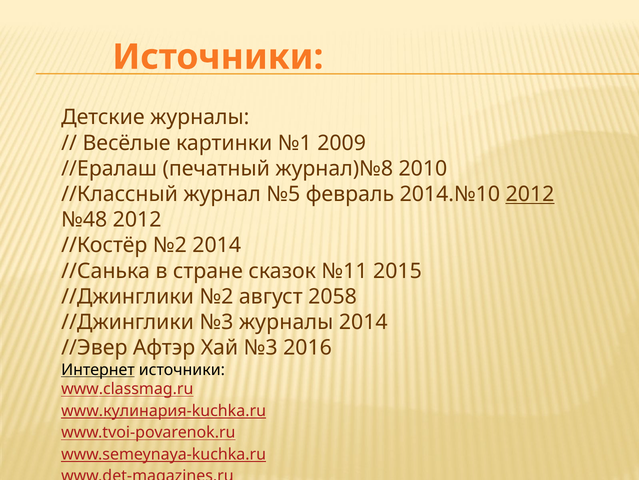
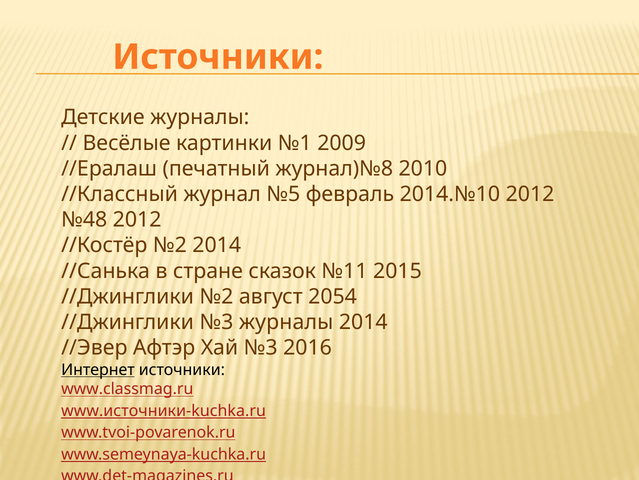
2012 at (530, 194) underline: present -> none
2058: 2058 -> 2054
www.кулинария-kuchka.ru: www.кулинария-kuchka.ru -> www.источники-kuchka.ru
